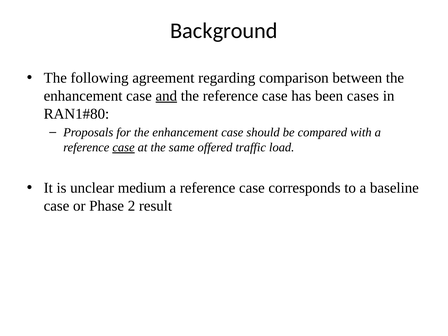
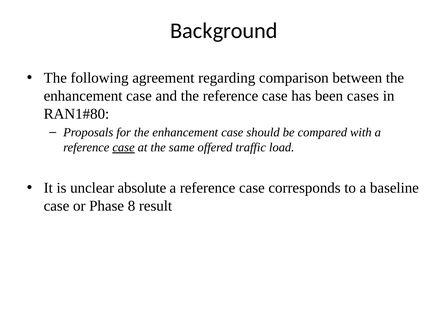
and underline: present -> none
medium: medium -> absolute
2: 2 -> 8
